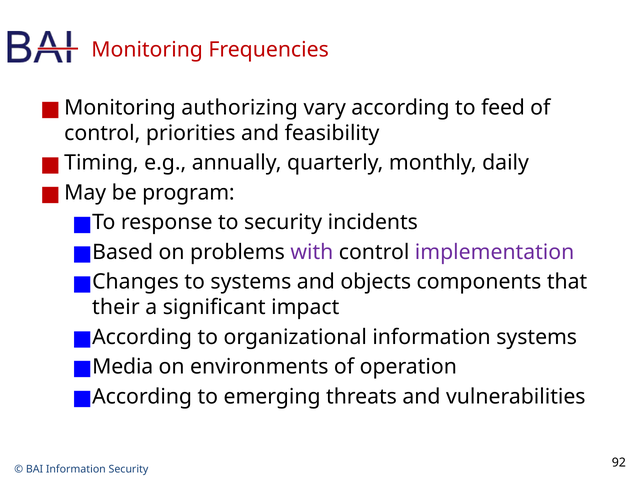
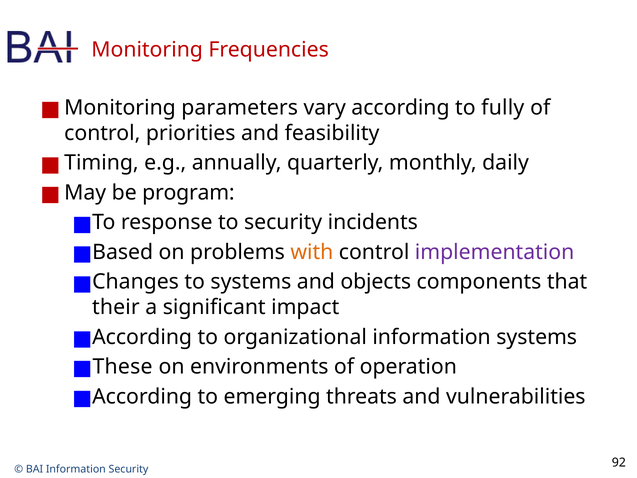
authorizing: authorizing -> parameters
feed: feed -> fully
with colour: purple -> orange
Media: Media -> These
